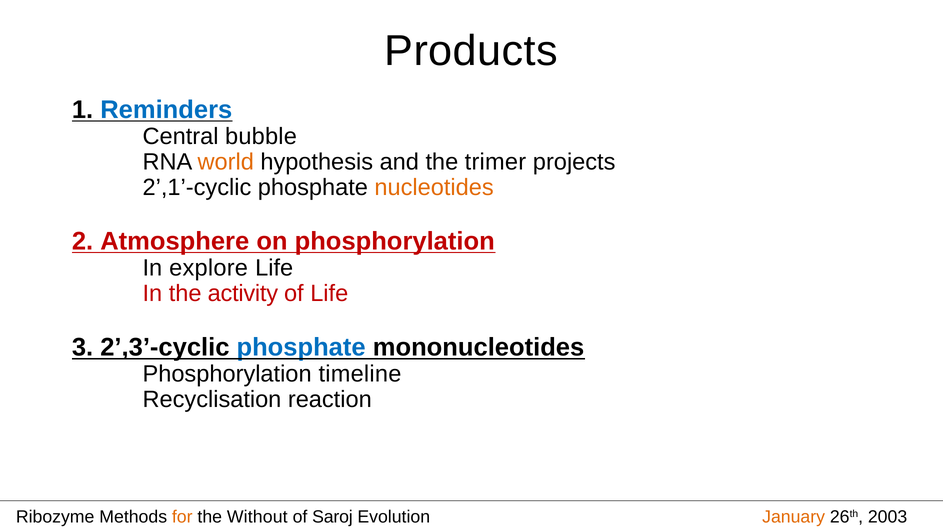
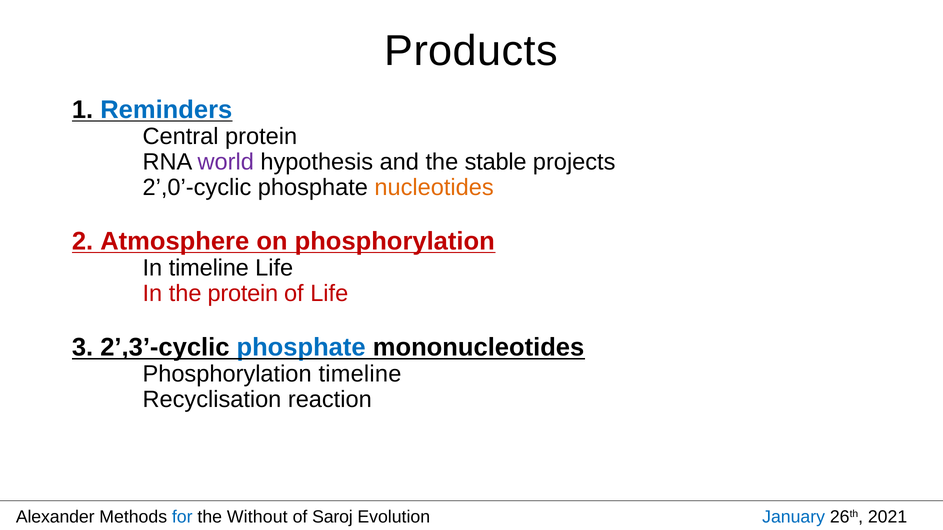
Central bubble: bubble -> protein
world colour: orange -> purple
trimer: trimer -> stable
2’,1’-cyclic: 2’,1’-cyclic -> 2’,0’-cyclic
In explore: explore -> timeline
the activity: activity -> protein
Ribozyme: Ribozyme -> Alexander
for colour: orange -> blue
January colour: orange -> blue
2003: 2003 -> 2021
